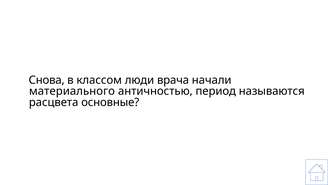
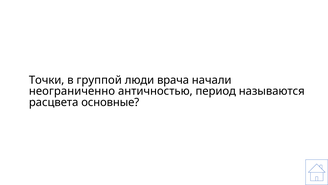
Снова: Снова -> Точки
классом: классом -> группой
материального: материального -> неограниченно
